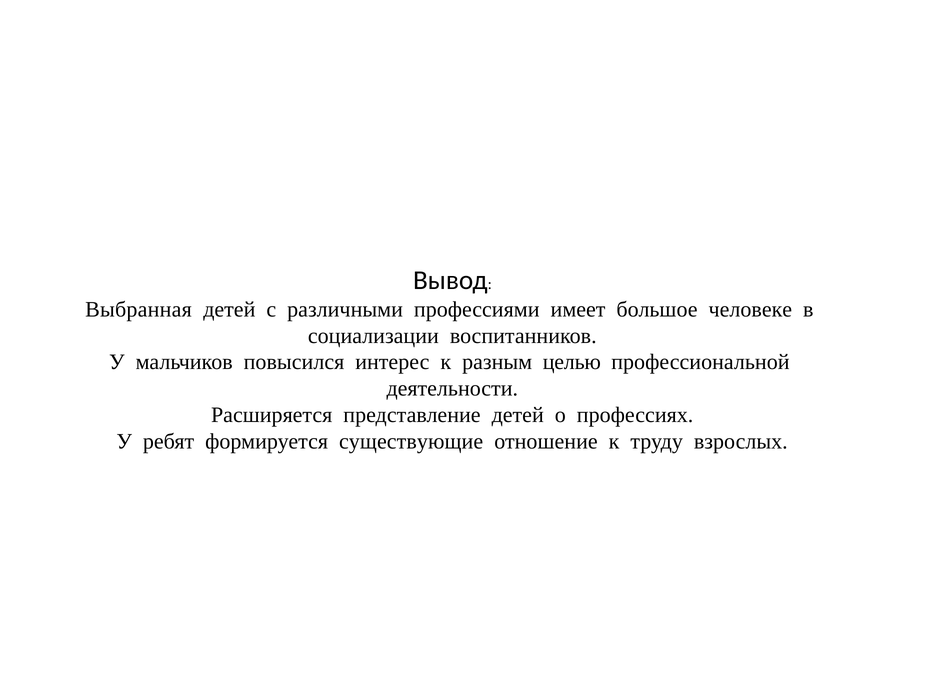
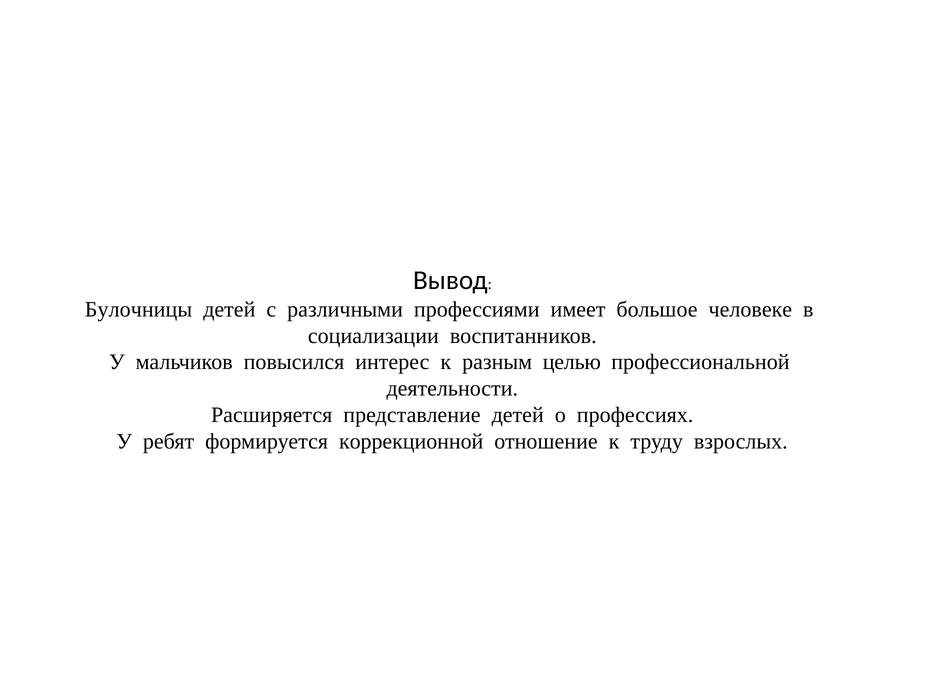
Выбранная: Выбранная -> Булочницы
существующие: существующие -> коррекционной
